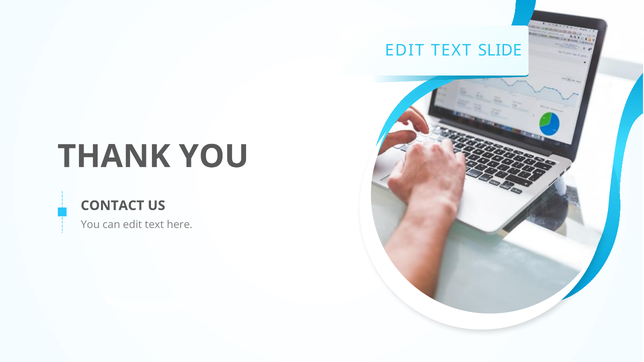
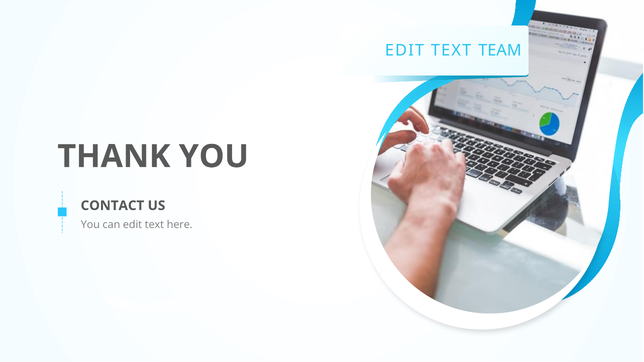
SLIDE: SLIDE -> TEAM
